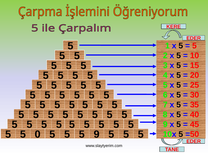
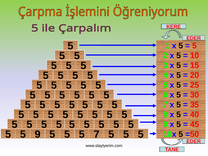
5 0: 0 -> 9
9 at (97, 134): 9 -> 7
